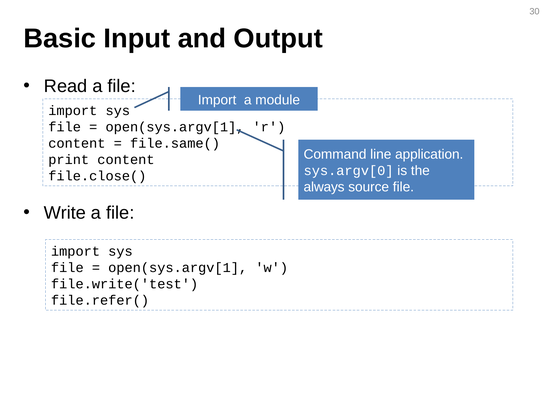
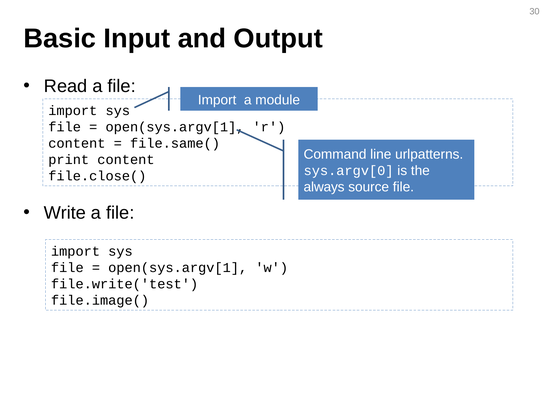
application: application -> urlpatterns
file.refer(: file.refer( -> file.image(
